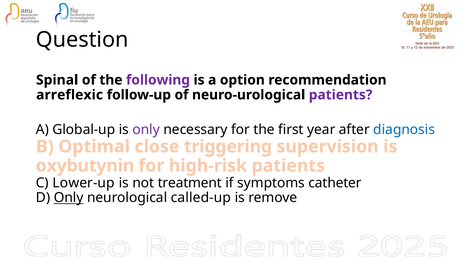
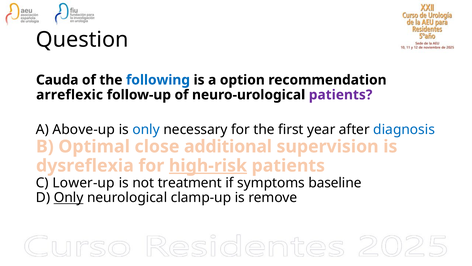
Spinal: Spinal -> Cauda
following colour: purple -> blue
Global-up: Global-up -> Above-up
only at (146, 129) colour: purple -> blue
triggering: triggering -> additional
oxybutynin: oxybutynin -> dysreflexia
high-risk underline: none -> present
catheter: catheter -> baseline
called-up: called-up -> clamp-up
